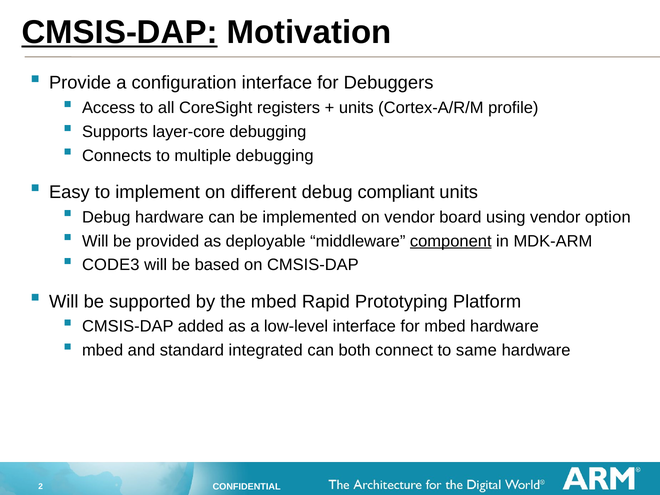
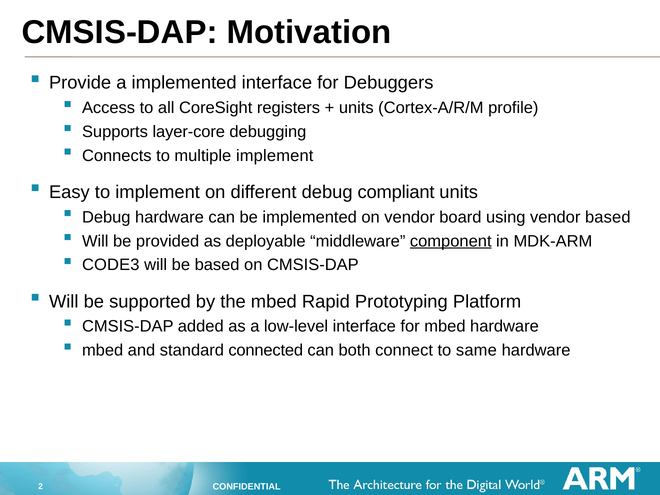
CMSIS-DAP at (120, 33) underline: present -> none
a configuration: configuration -> implemented
multiple debugging: debugging -> implement
vendor option: option -> based
integrated: integrated -> connected
